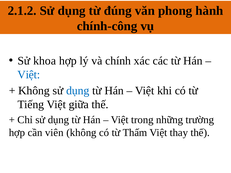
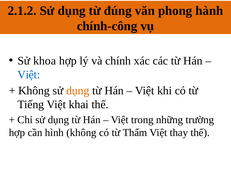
dụng at (78, 91) colour: blue -> orange
giữa: giữa -> khai
viên: viên -> hình
